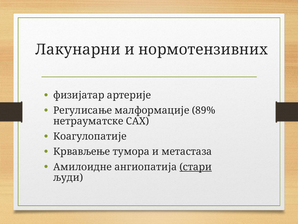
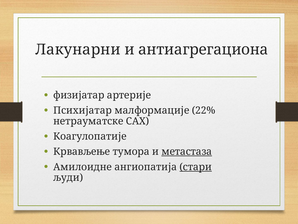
нормотензивних: нормотензивних -> антиагрегациона
Регулисање: Регулисање -> Психијатар
89%: 89% -> 22%
метастаза underline: none -> present
